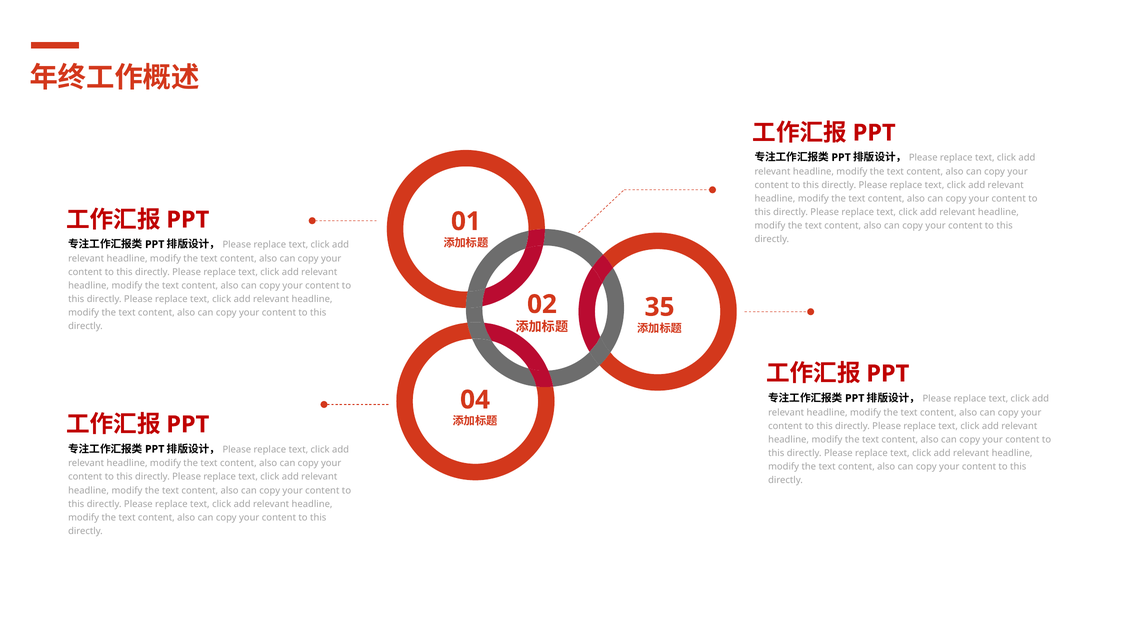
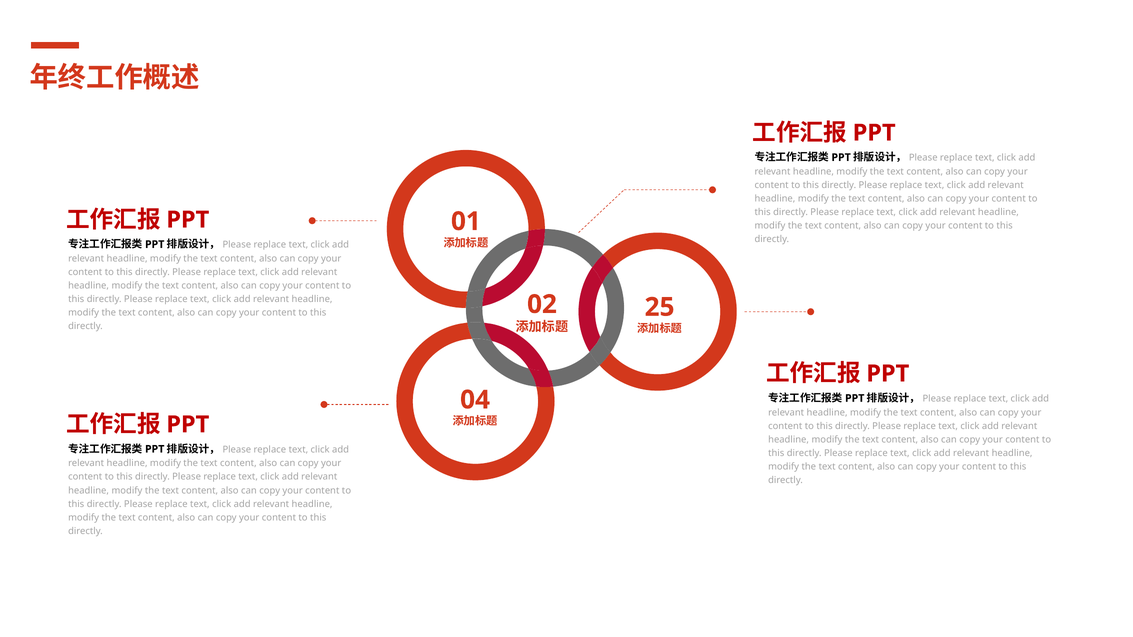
35: 35 -> 25
